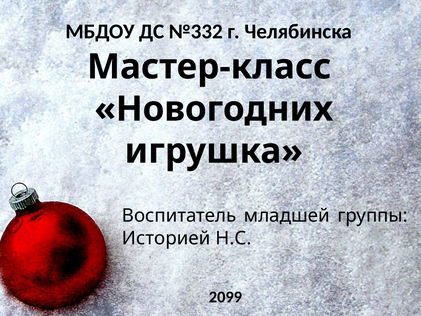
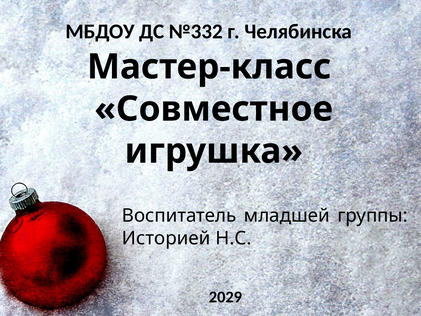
Новогодних: Новогодних -> Совместное
2099: 2099 -> 2029
